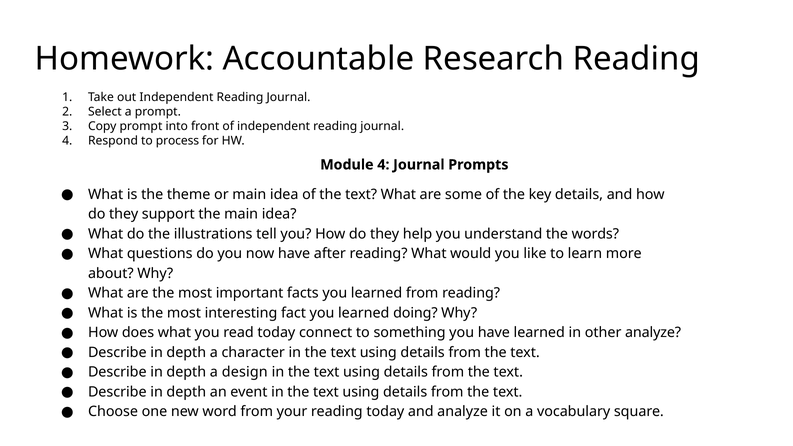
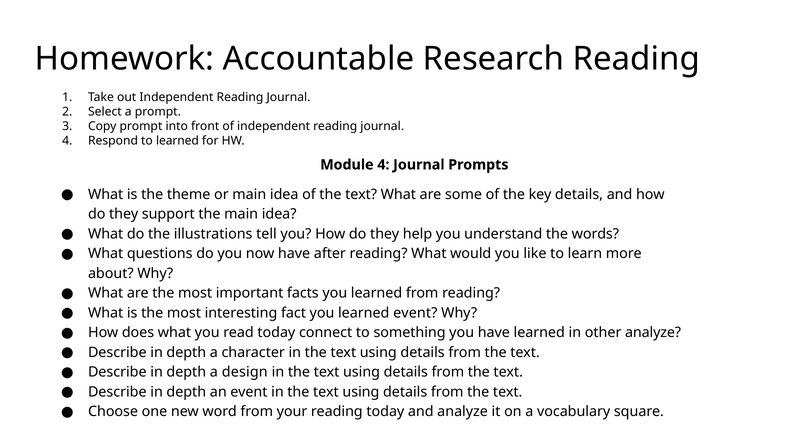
to process: process -> learned
learned doing: doing -> event
